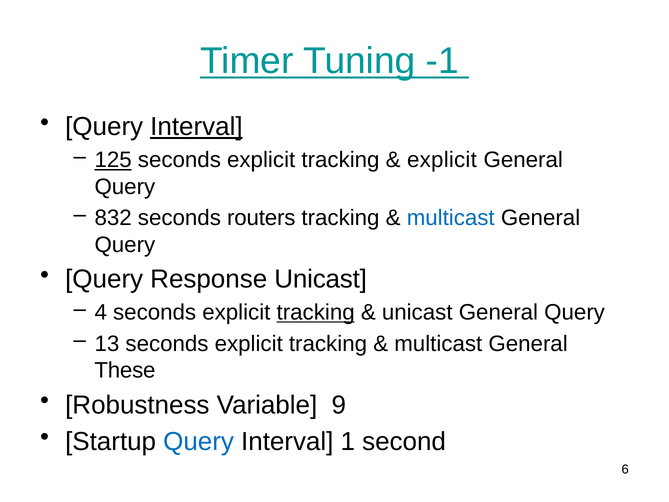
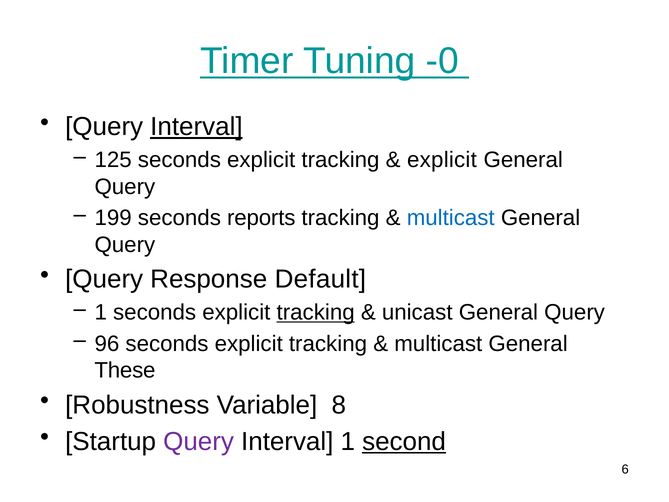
-1: -1 -> -0
125 underline: present -> none
832: 832 -> 199
routers: routers -> reports
Response Unicast: Unicast -> Default
4 at (101, 312): 4 -> 1
13: 13 -> 96
9: 9 -> 8
Query at (199, 441) colour: blue -> purple
second underline: none -> present
